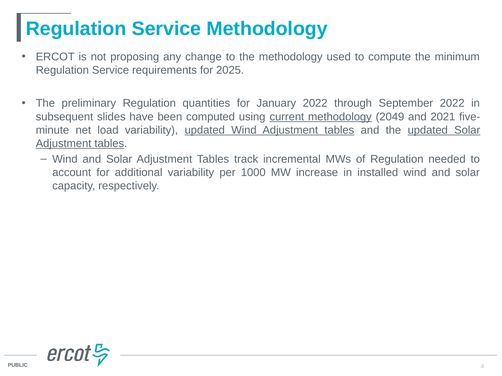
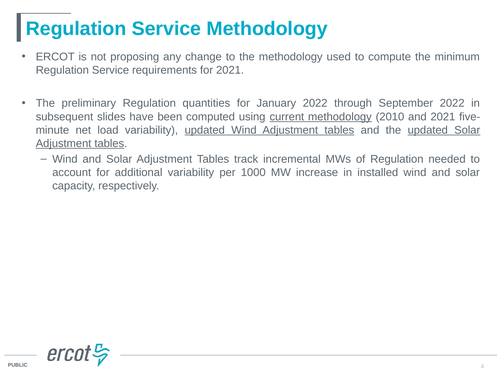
for 2025: 2025 -> 2021
2049: 2049 -> 2010
